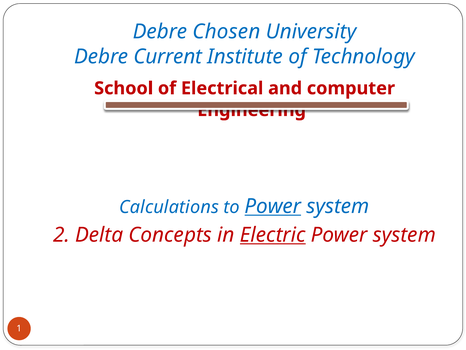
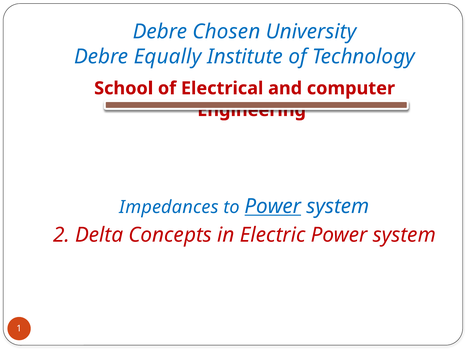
Current: Current -> Equally
Calculations: Calculations -> Impedances
Electric underline: present -> none
